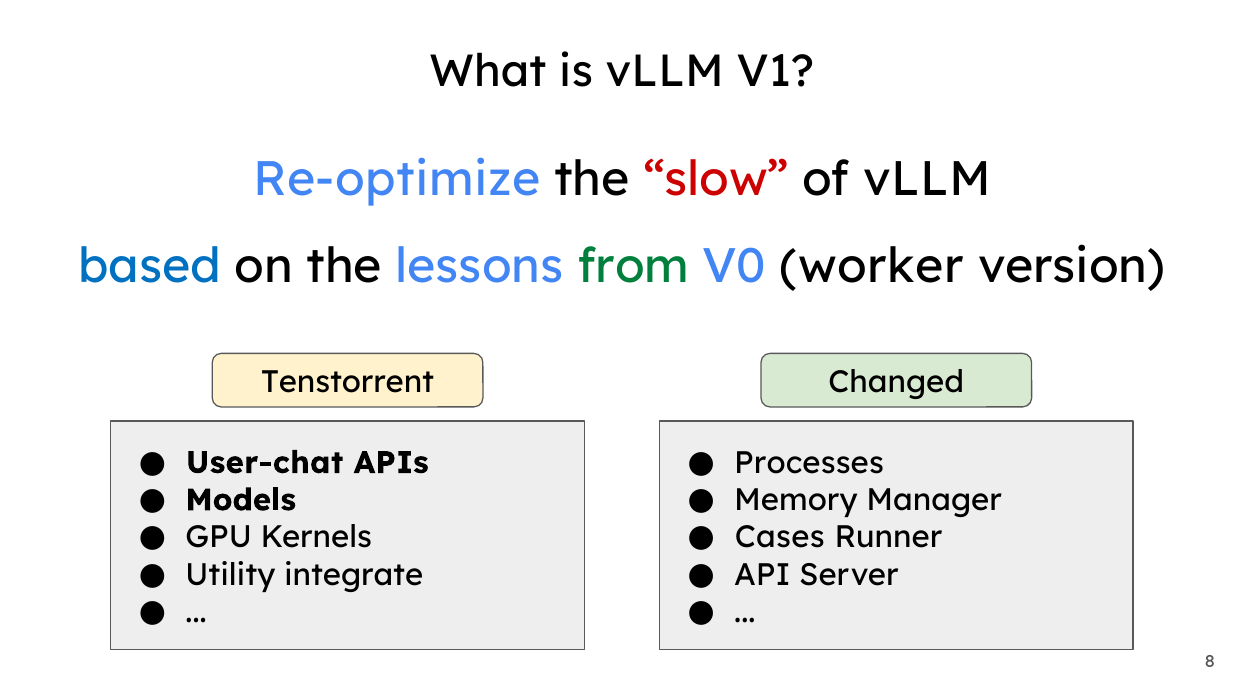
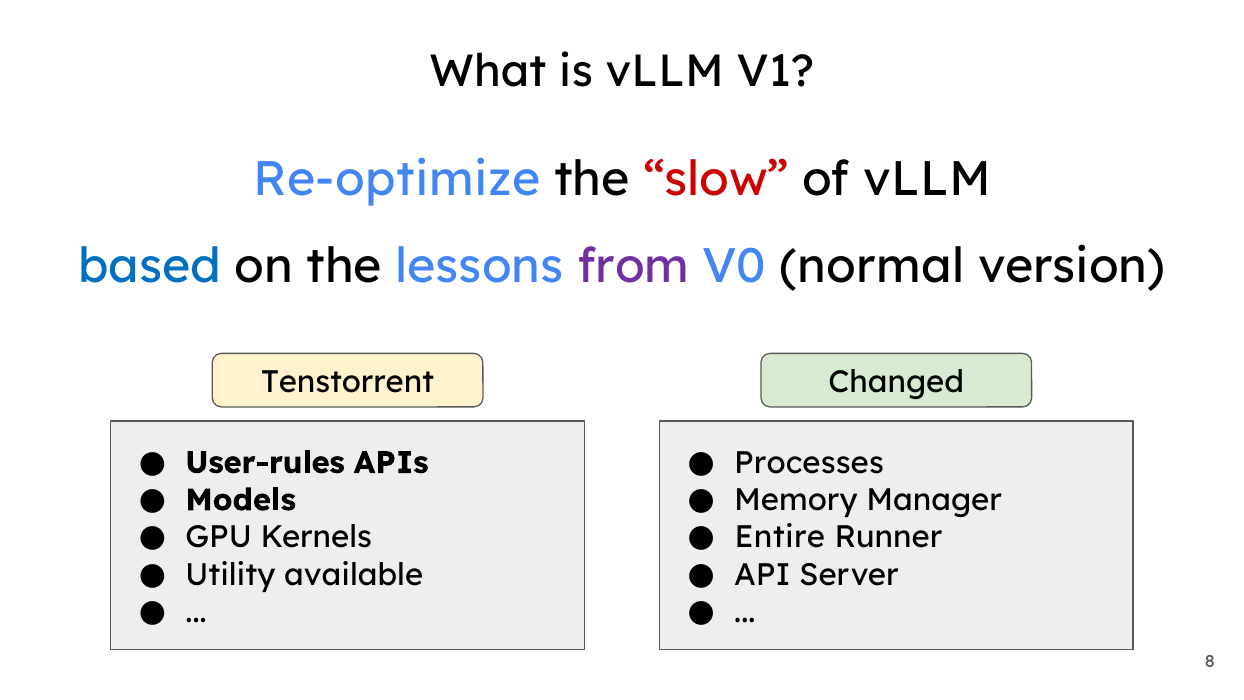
from colour: green -> purple
worker: worker -> normal
User-chat: User-chat -> User-rules
Cases: Cases -> Entire
integrate: integrate -> available
